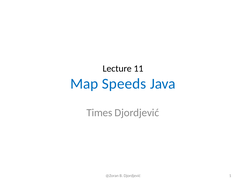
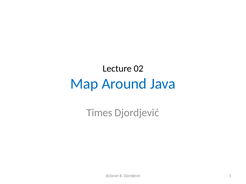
11: 11 -> 02
Speeds: Speeds -> Around
